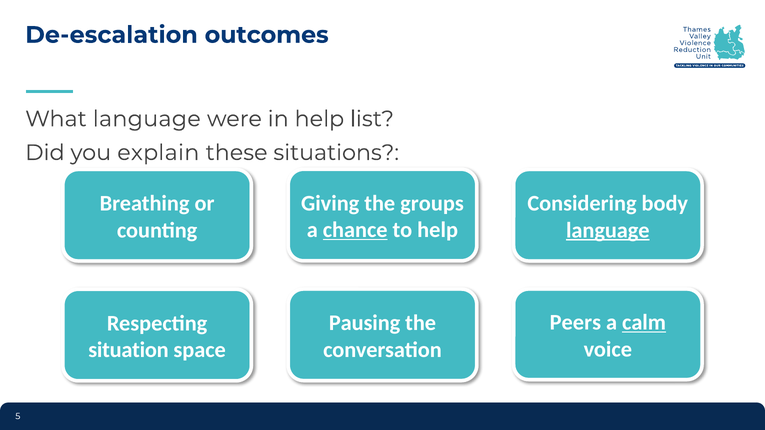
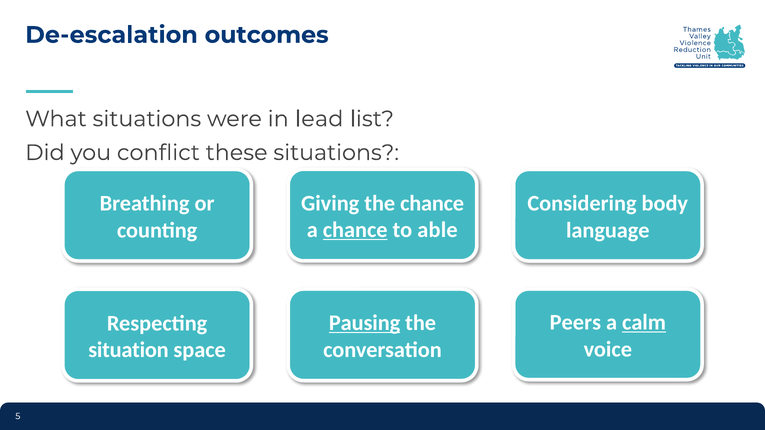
What language: language -> situations
in help: help -> lead
explain: explain -> conflict
the groups: groups -> chance
to help: help -> able
language at (608, 230) underline: present -> none
Pausing underline: none -> present
